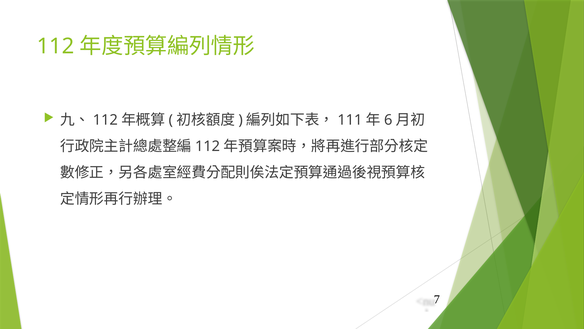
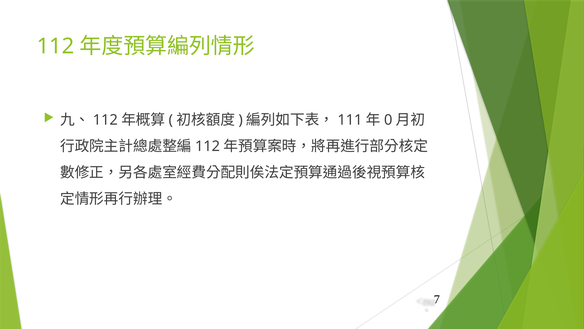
6: 6 -> 0
